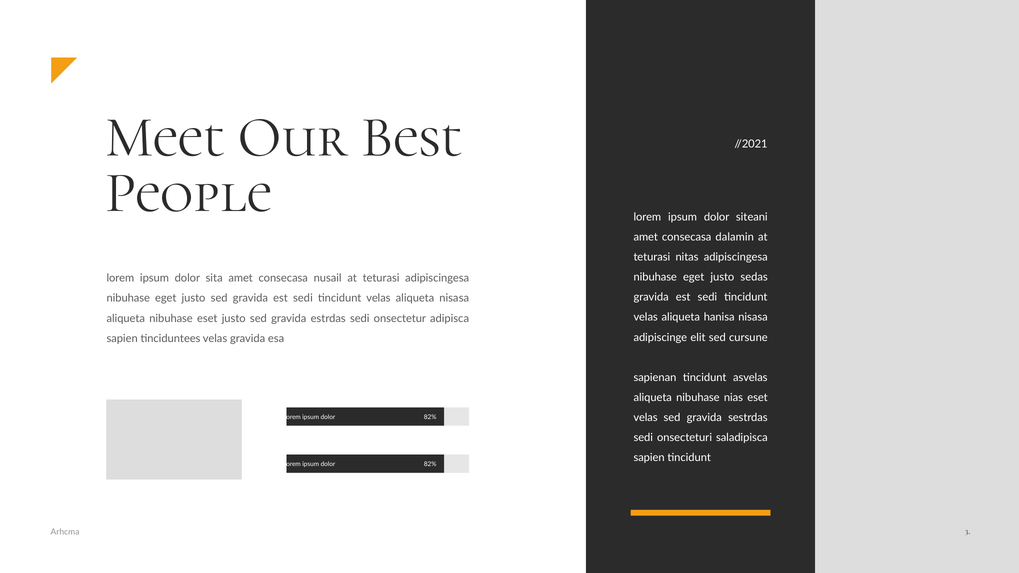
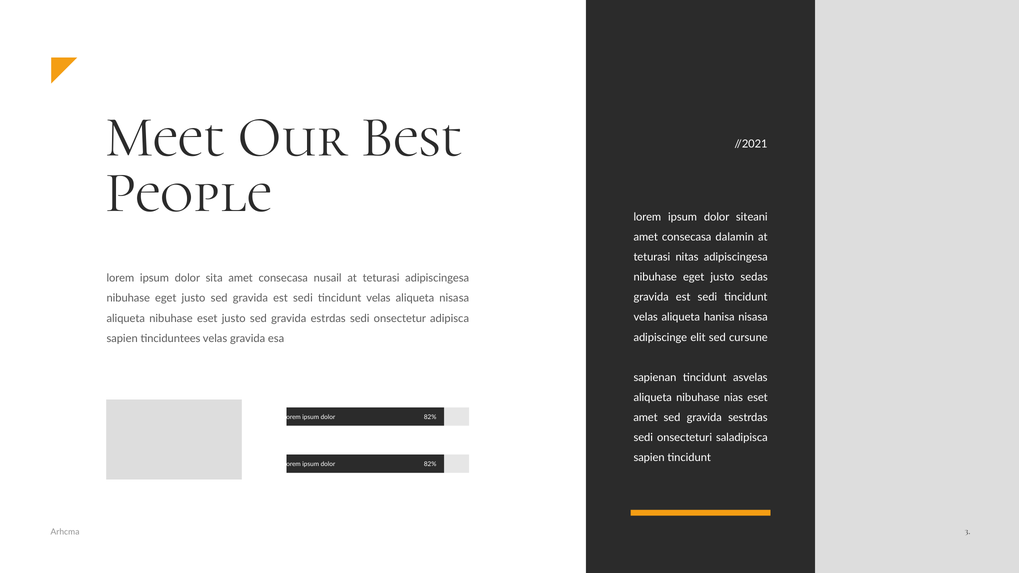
velas at (646, 418): velas -> amet
